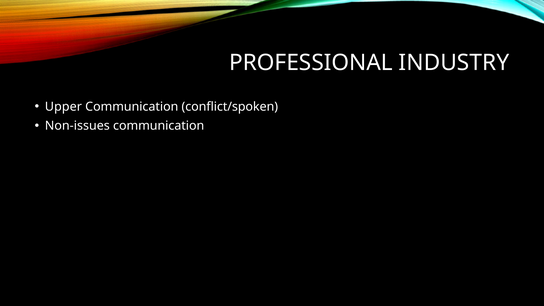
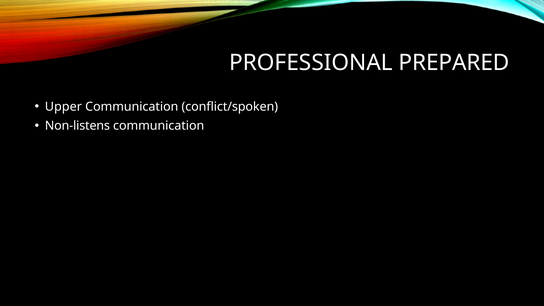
INDUSTRY: INDUSTRY -> PREPARED
Non-issues: Non-issues -> Non-listens
